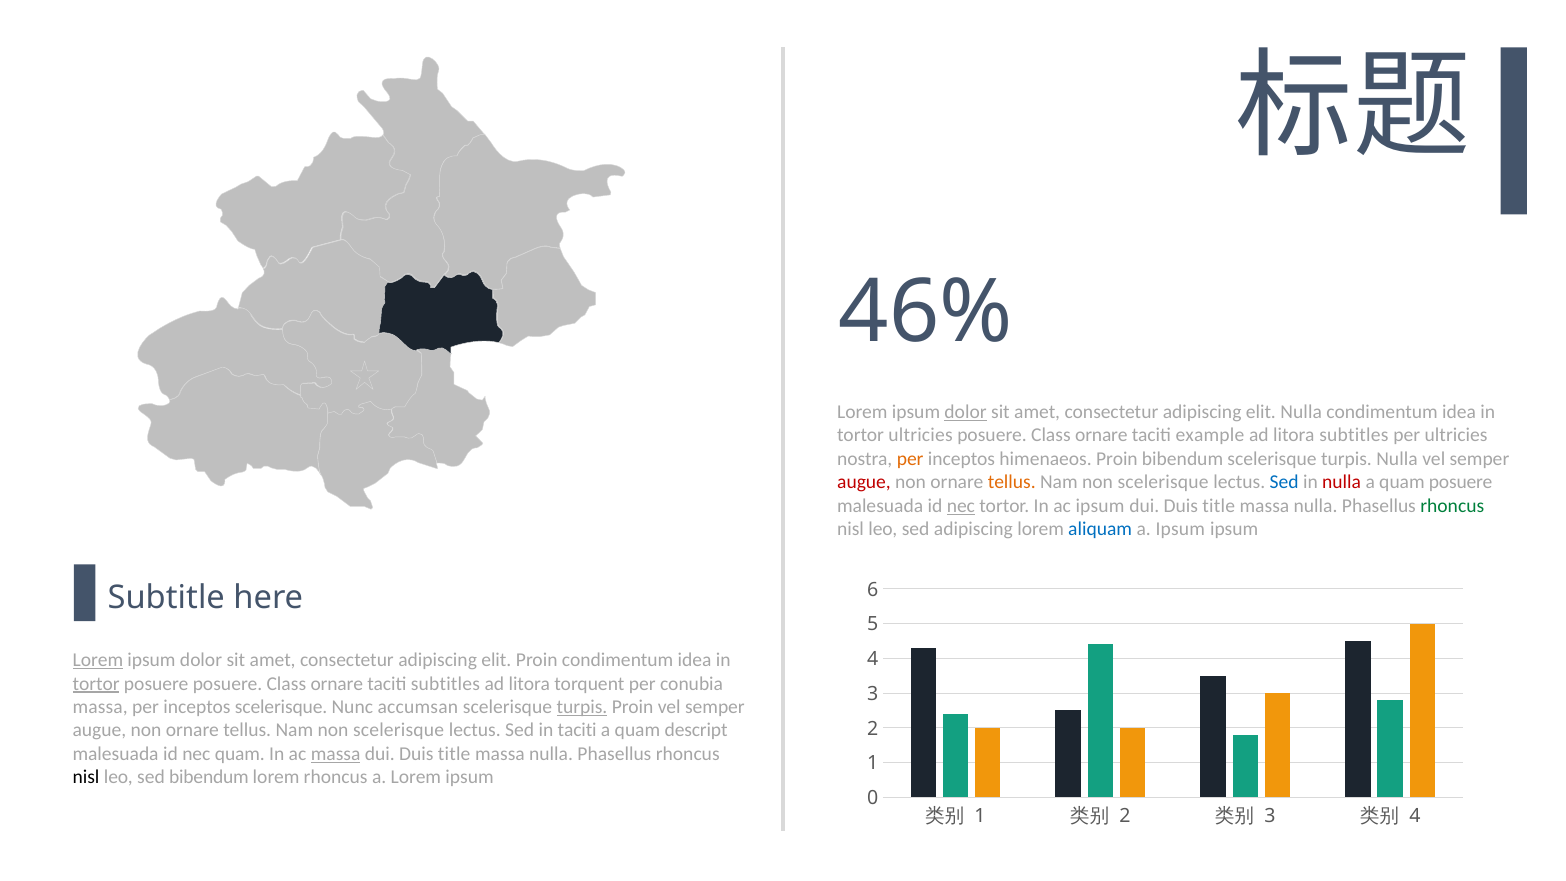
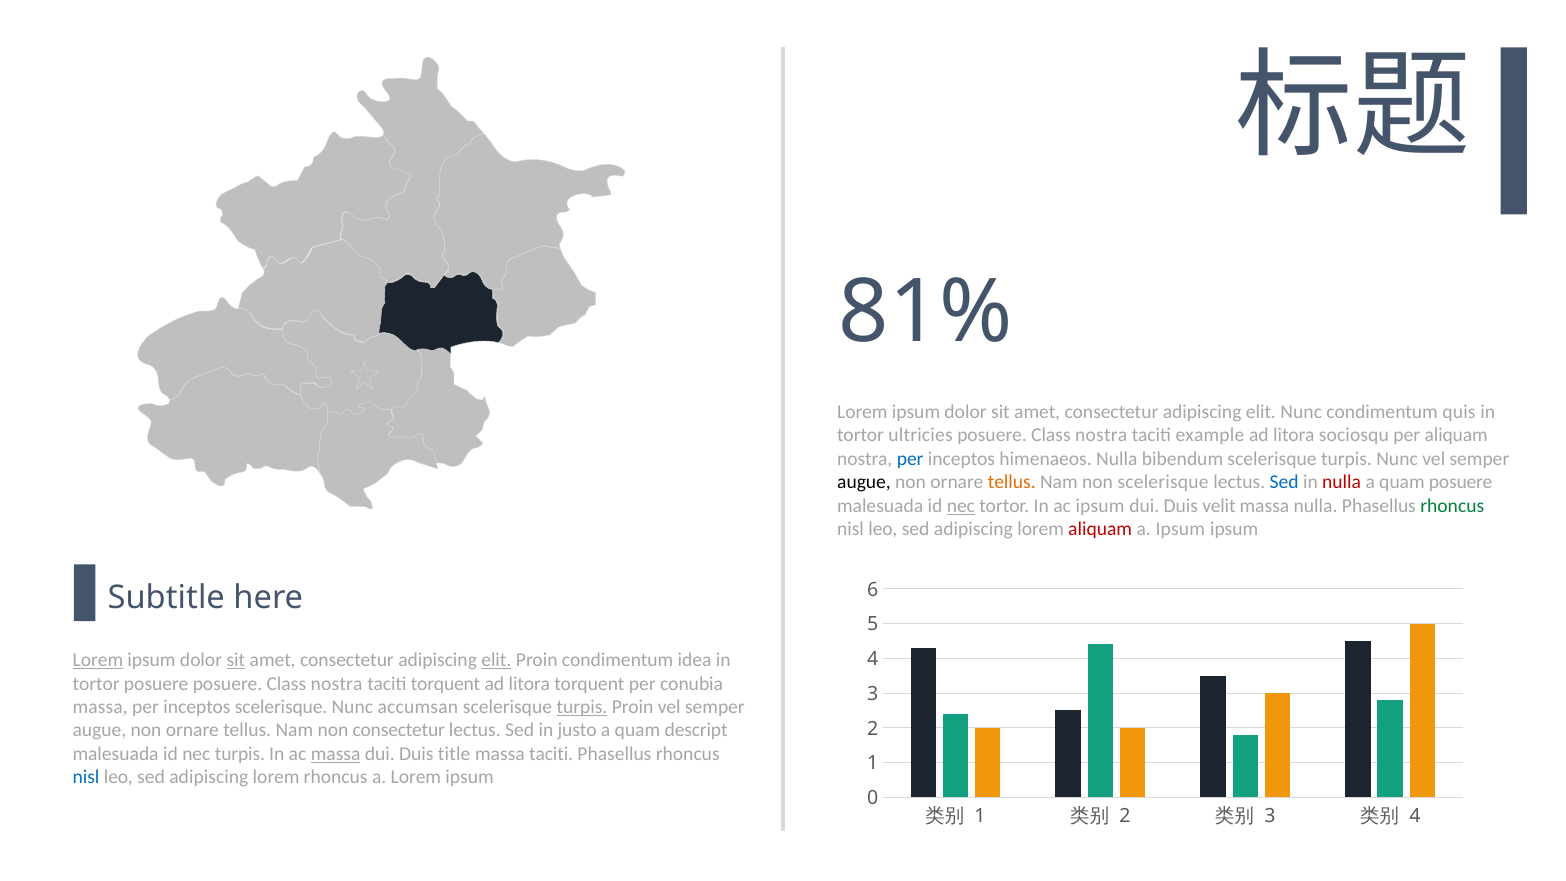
46%: 46% -> 81%
dolor at (966, 412) underline: present -> none
elit Nulla: Nulla -> Nunc
idea at (1459, 412): idea -> quis
ornare at (1101, 435): ornare -> nostra
litora subtitles: subtitles -> sociosqu
per ultricies: ultricies -> aliquam
per at (910, 459) colour: orange -> blue
himenaeos Proin: Proin -> Nulla
turpis Nulla: Nulla -> Nunc
augue at (864, 482) colour: red -> black
title at (1219, 506): title -> velit
aliquam at (1100, 529) colour: blue -> red
sit at (236, 660) underline: none -> present
elit at (496, 660) underline: none -> present
tortor at (96, 683) underline: present -> none
posuere posuere Class ornare: ornare -> nostra
taciti subtitles: subtitles -> torquent
scelerisque at (399, 730): scelerisque -> consectetur
in taciti: taciti -> justo
nec quam: quam -> turpis
nulla at (551, 754): nulla -> taciti
nisl at (86, 777) colour: black -> blue
bibendum at (209, 777): bibendum -> adipiscing
